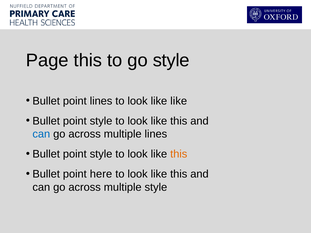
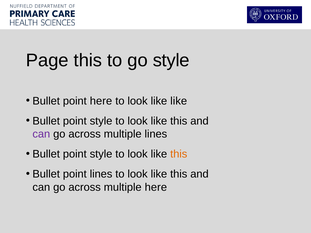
point lines: lines -> here
can at (41, 134) colour: blue -> purple
point here: here -> lines
multiple style: style -> here
